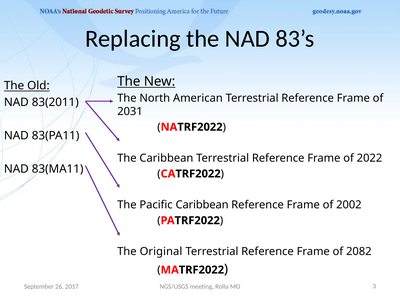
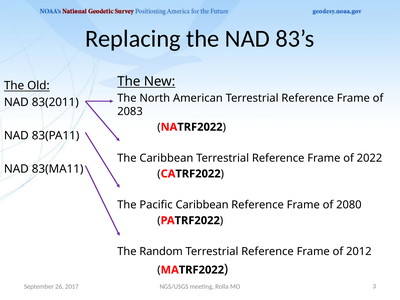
2031: 2031 -> 2083
2002: 2002 -> 2080
Original: Original -> Random
2082: 2082 -> 2012
